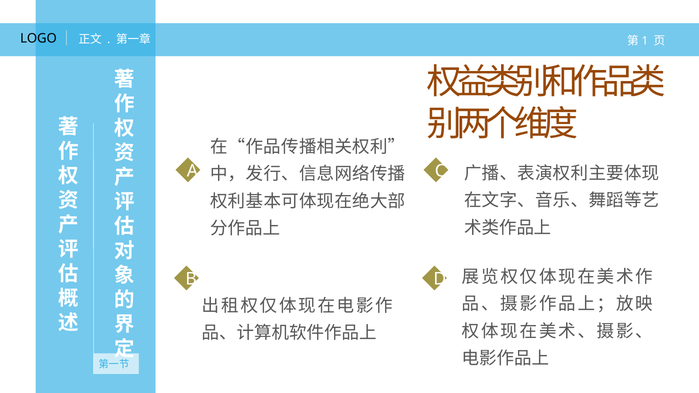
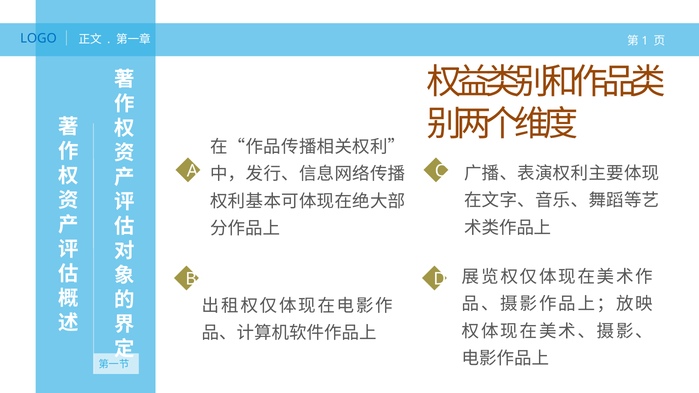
LOGO colour: black -> blue
